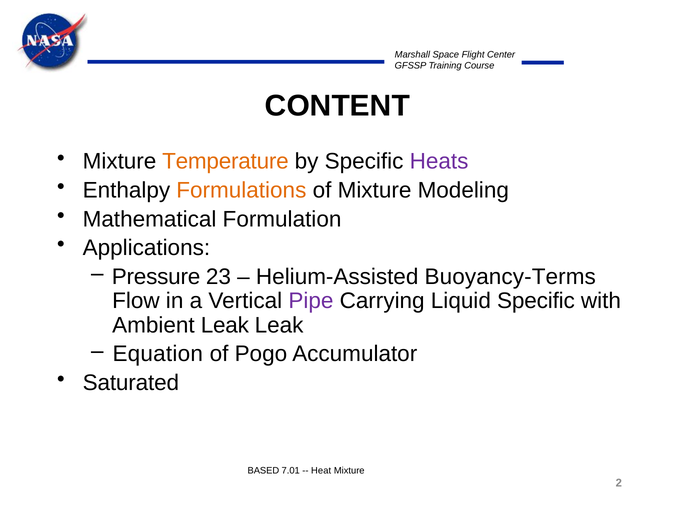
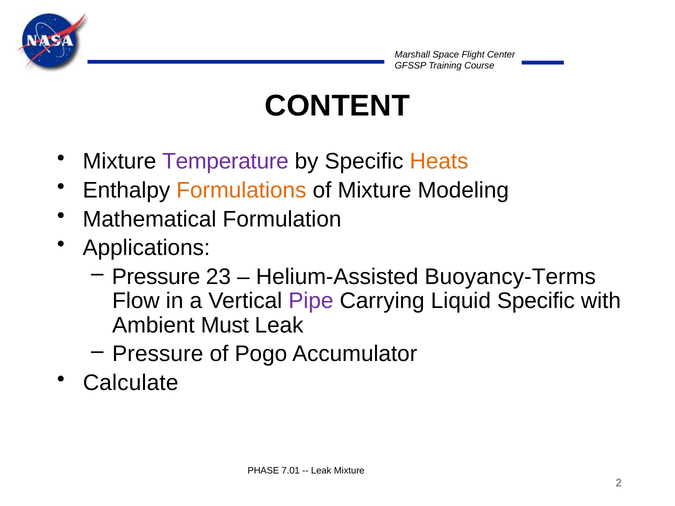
Temperature colour: orange -> purple
Heats colour: purple -> orange
Ambient Leak: Leak -> Must
Equation at (158, 354): Equation -> Pressure
Saturated: Saturated -> Calculate
BASED: BASED -> PHASE
Heat at (321, 471): Heat -> Leak
